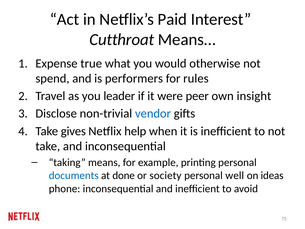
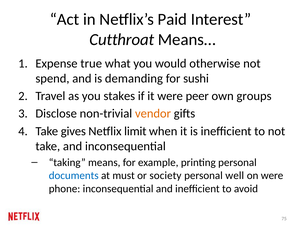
performers: performers -> demanding
rules: rules -> sushi
leader: leader -> stakes
insight: insight -> groups
vendor colour: blue -> orange
help: help -> limit
done: done -> must
on ideas: ideas -> were
